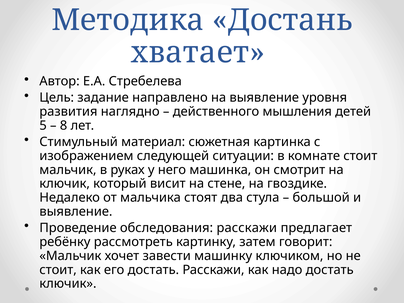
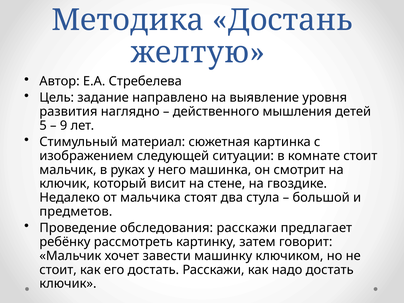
хватает: хватает -> желтую
8: 8 -> 9
выявление at (76, 212): выявление -> предметов
